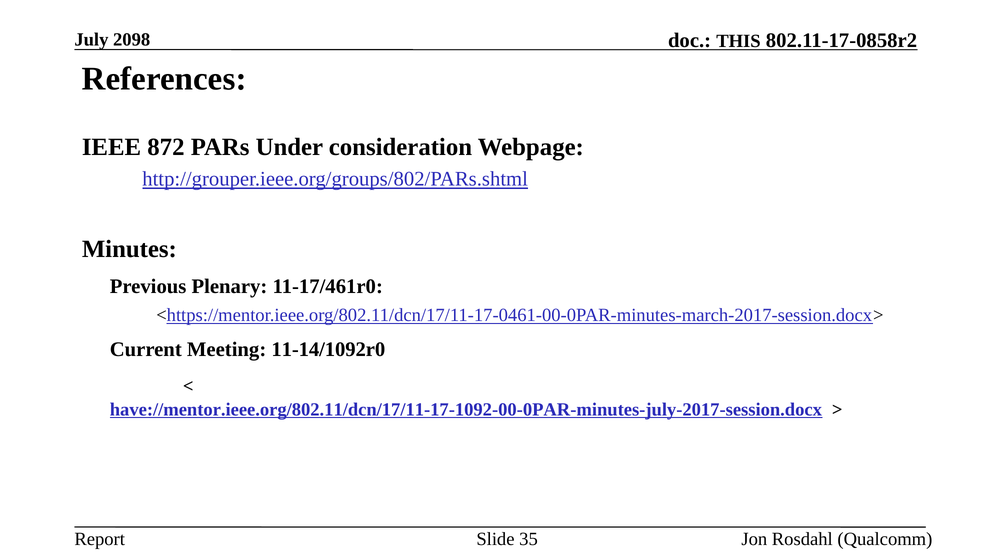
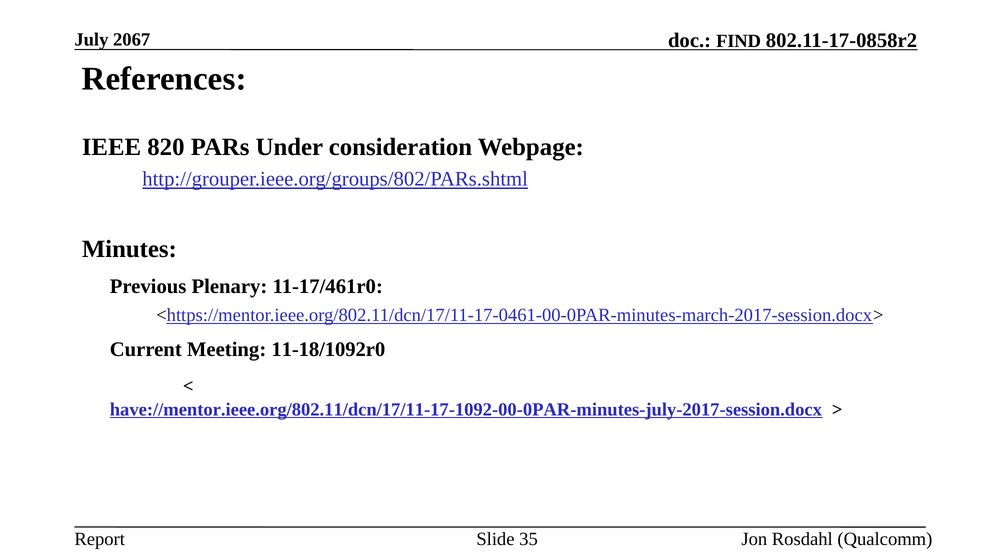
THIS: THIS -> FIND
2098: 2098 -> 2067
872: 872 -> 820
11-14/1092r0: 11-14/1092r0 -> 11-18/1092r0
